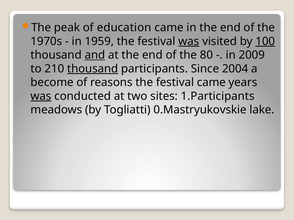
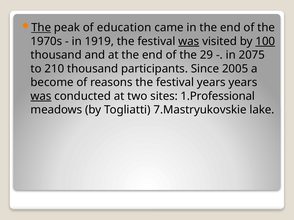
The at (41, 28) underline: none -> present
1959: 1959 -> 1919
and underline: present -> none
80: 80 -> 29
2009: 2009 -> 2075
thousand at (93, 69) underline: present -> none
2004: 2004 -> 2005
festival came: came -> years
1.Participants: 1.Participants -> 1.Professional
0.Mastryukovskie: 0.Mastryukovskie -> 7.Mastryukovskie
